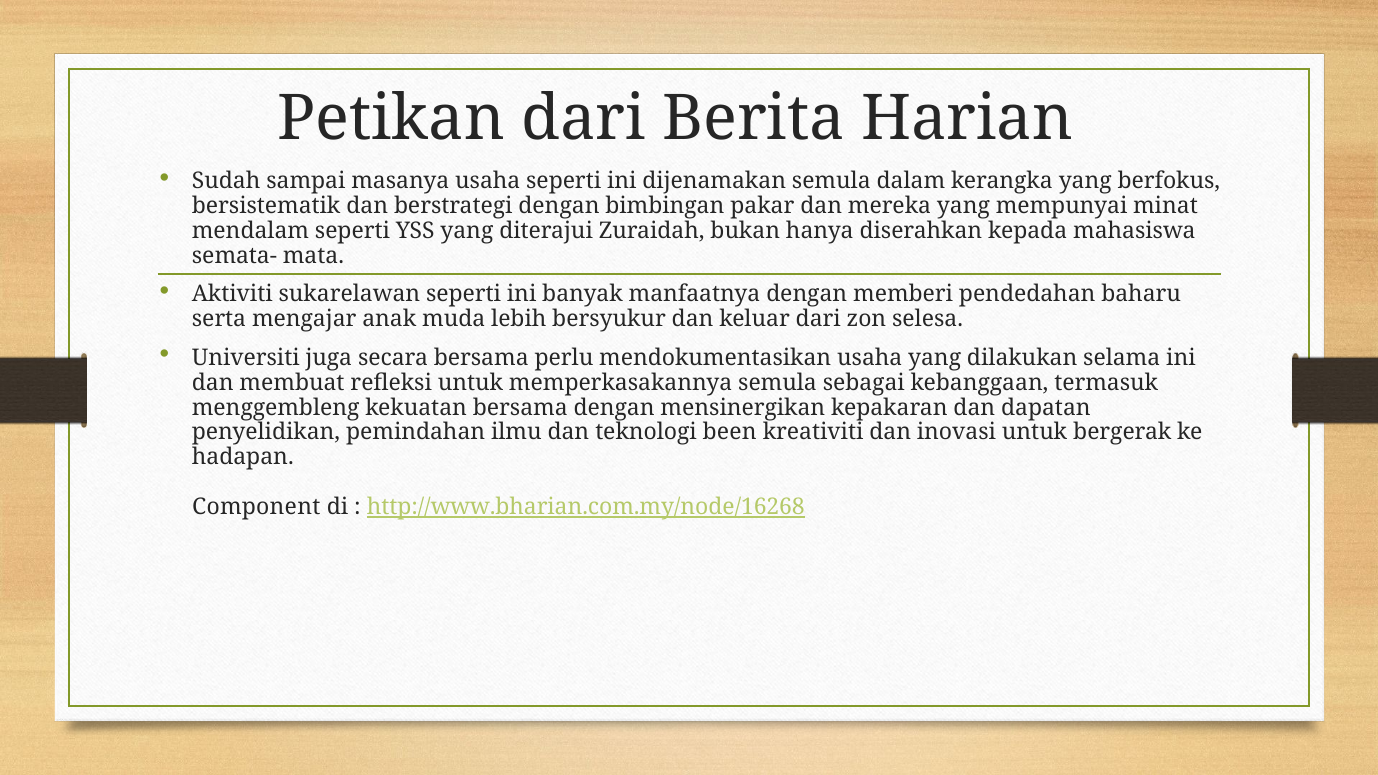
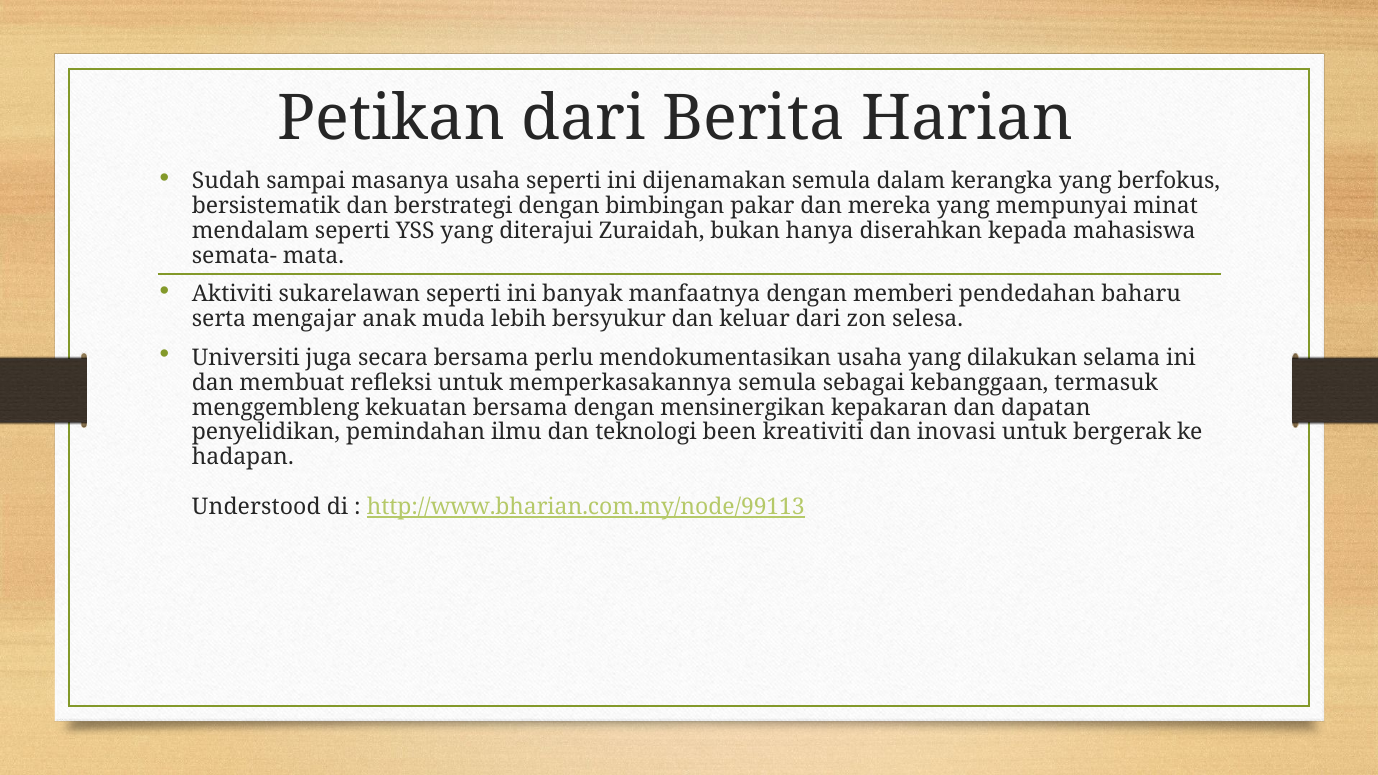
Component: Component -> Understood
http://www.bharian.com.my/node/16268: http://www.bharian.com.my/node/16268 -> http://www.bharian.com.my/node/99113
